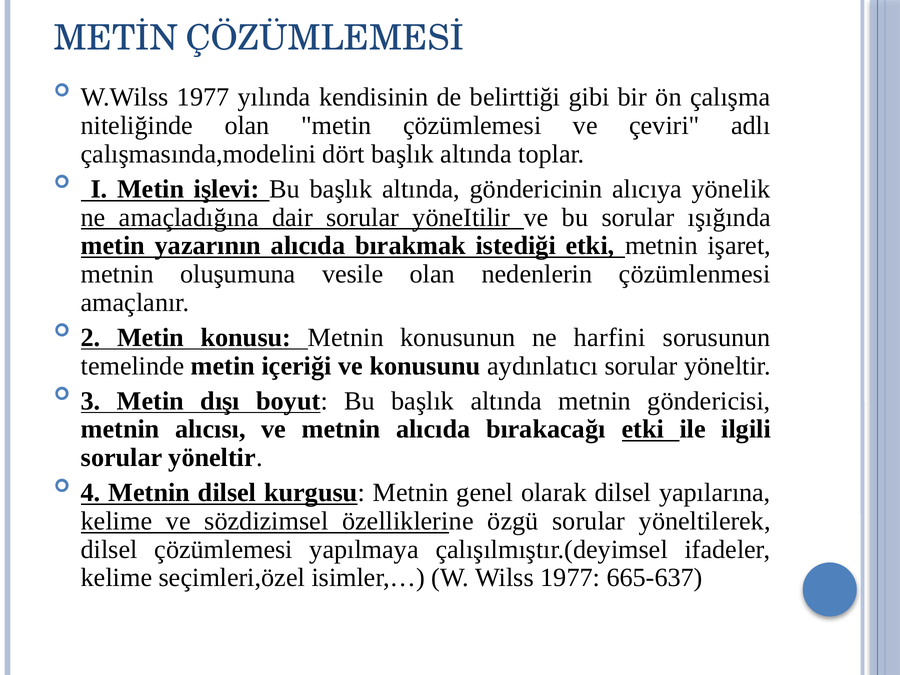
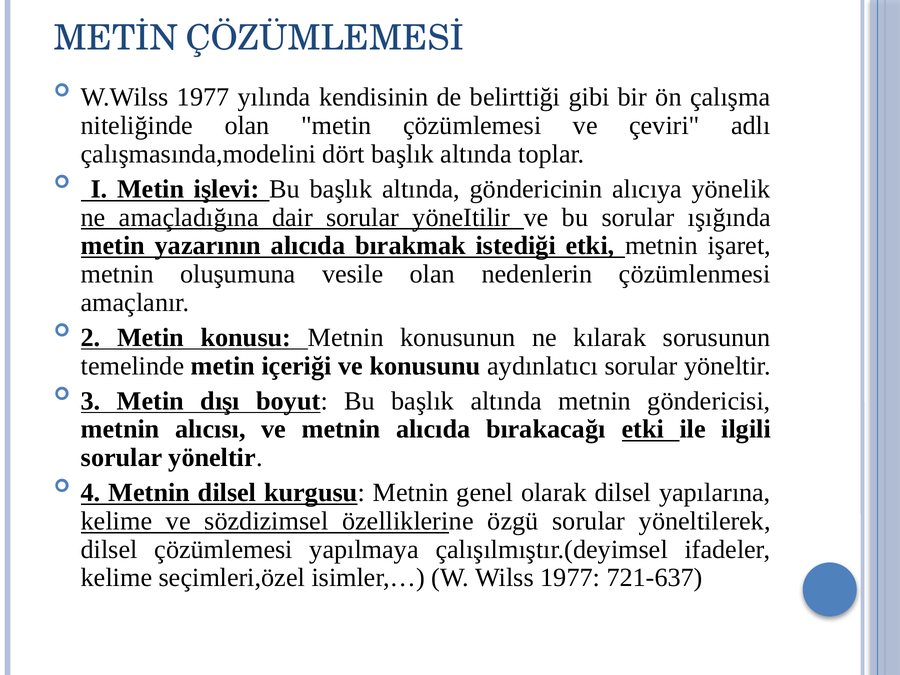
harfini: harfini -> kılarak
665-637: 665-637 -> 721-637
